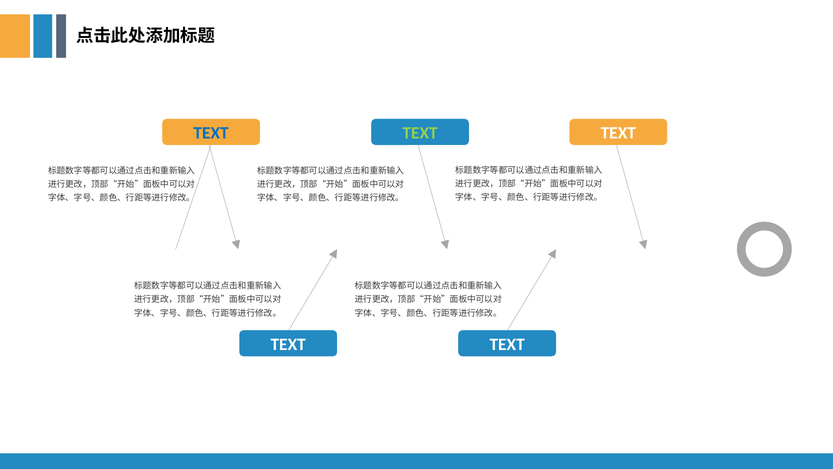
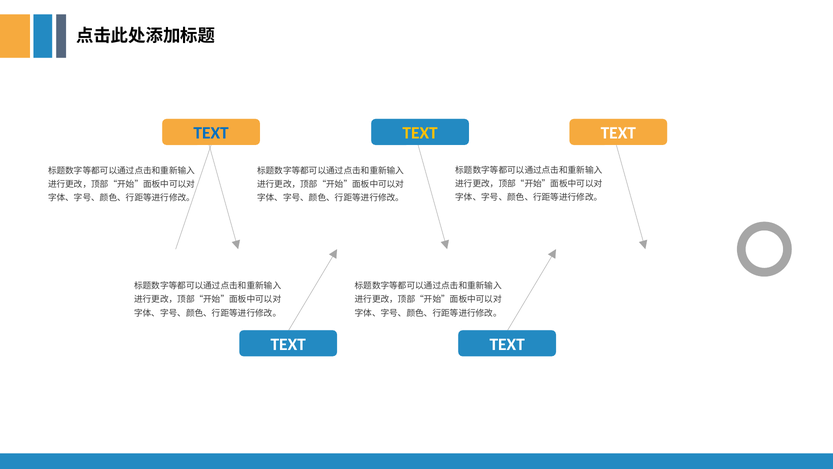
TEXT at (420, 133) colour: light green -> yellow
